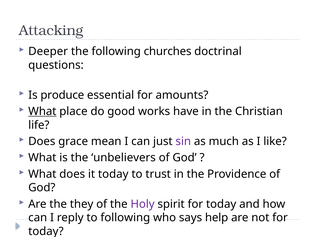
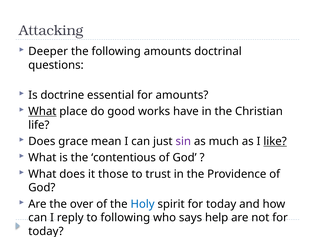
following churches: churches -> amounts
produce: produce -> doctrine
like underline: none -> present
unbelievers: unbelievers -> contentious
it today: today -> those
they: they -> over
Holy colour: purple -> blue
